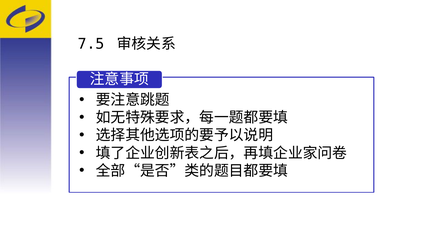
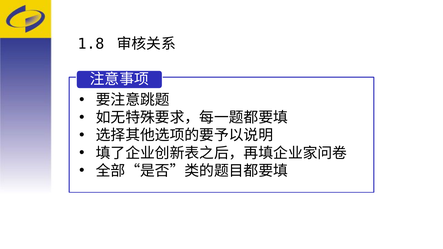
7.5: 7.5 -> 1.8
